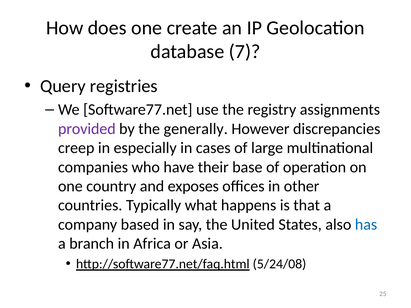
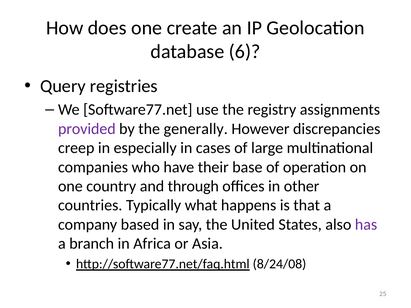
7: 7 -> 6
exposes: exposes -> through
has colour: blue -> purple
5/24/08: 5/24/08 -> 8/24/08
